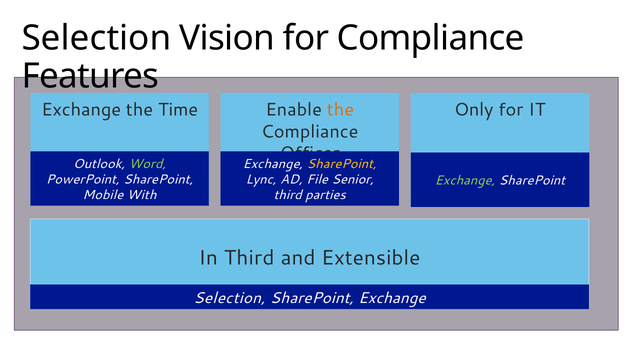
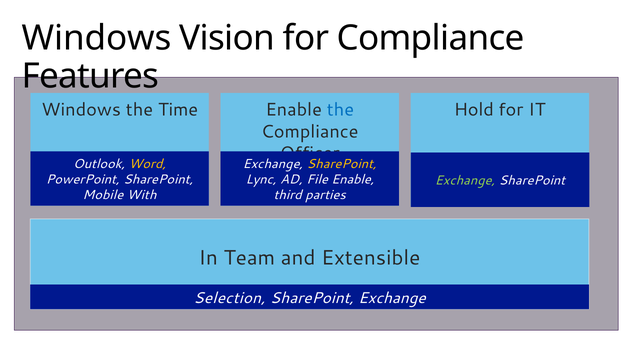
Selection at (96, 39): Selection -> Windows
Exchange at (81, 110): Exchange -> Windows
the at (340, 110) colour: orange -> blue
Only: Only -> Hold
Word colour: light green -> yellow
File Senior: Senior -> Enable
In Third: Third -> Team
